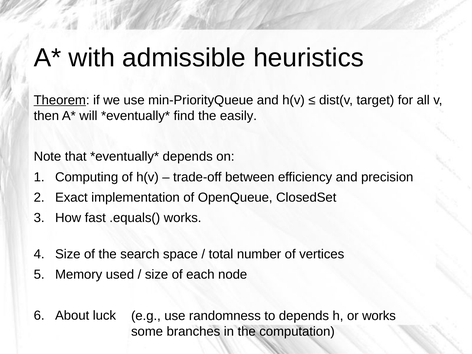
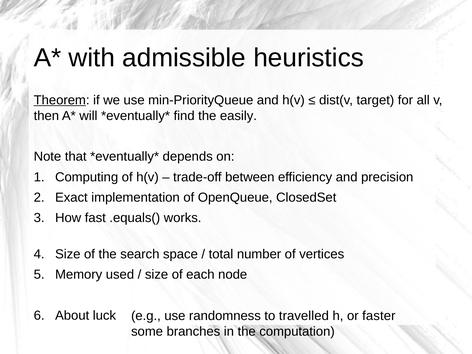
to depends: depends -> travelled
or works: works -> faster
